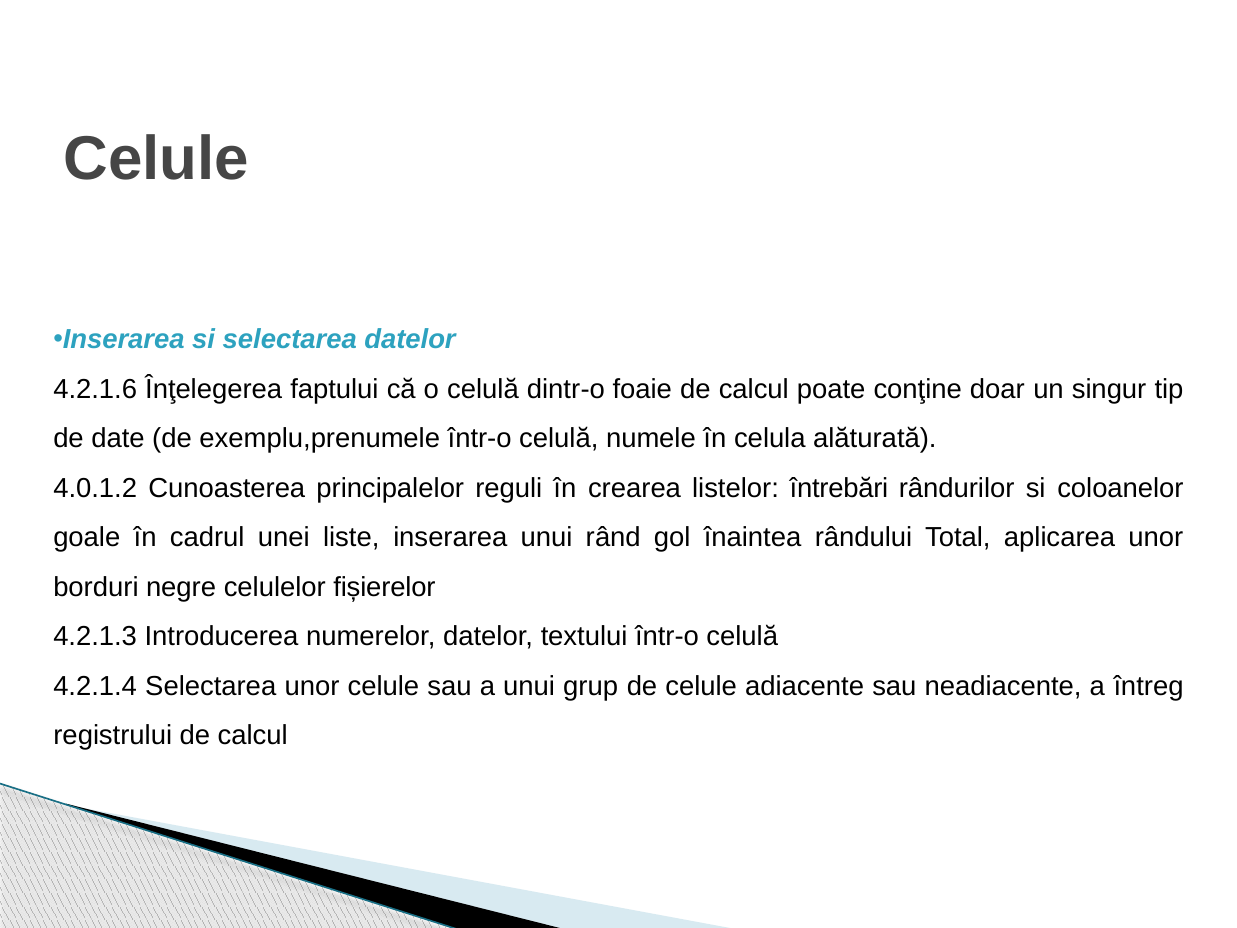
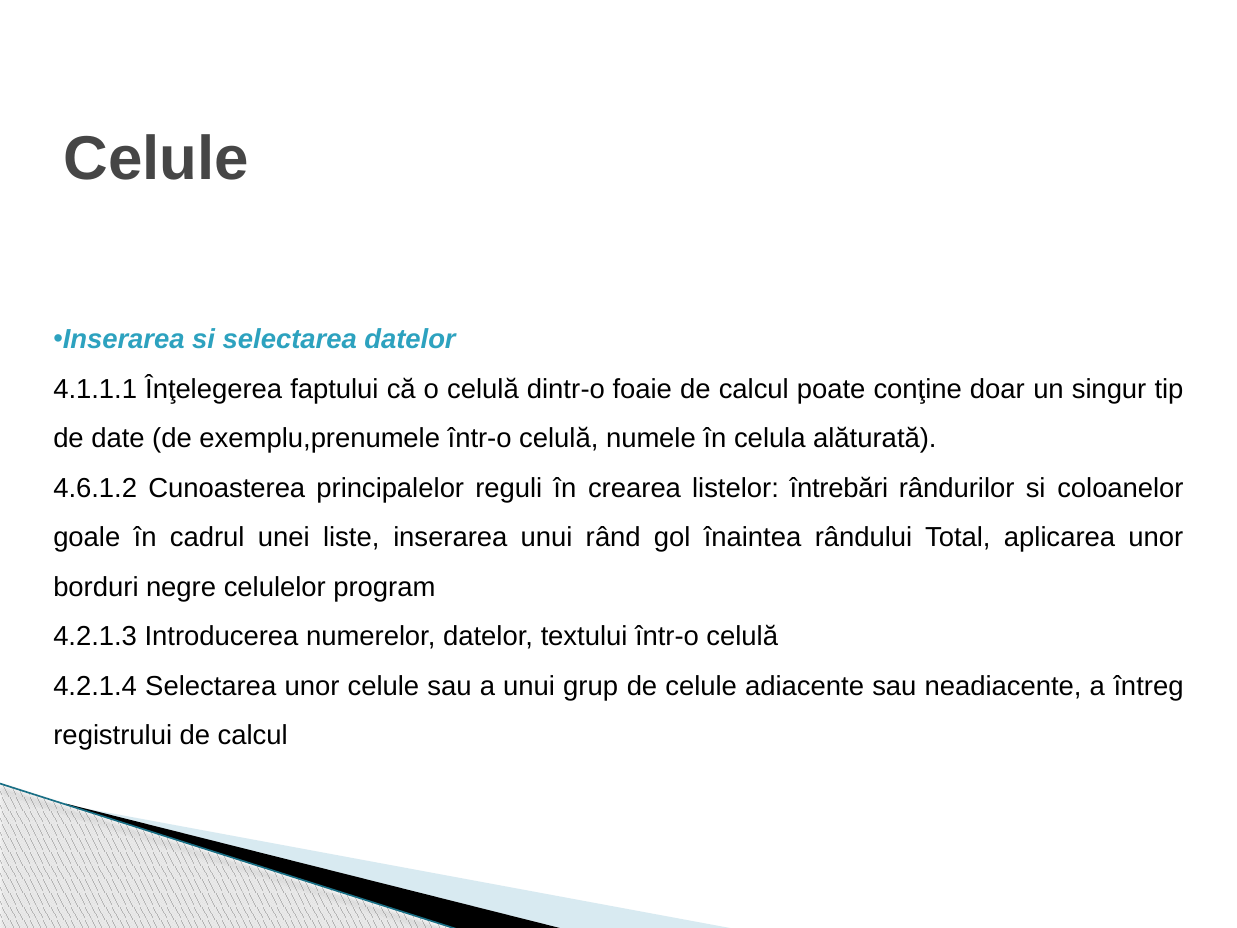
4.2.1.6: 4.2.1.6 -> 4.1.1.1
4.0.1.2: 4.0.1.2 -> 4.6.1.2
fișierelor: fișierelor -> program
